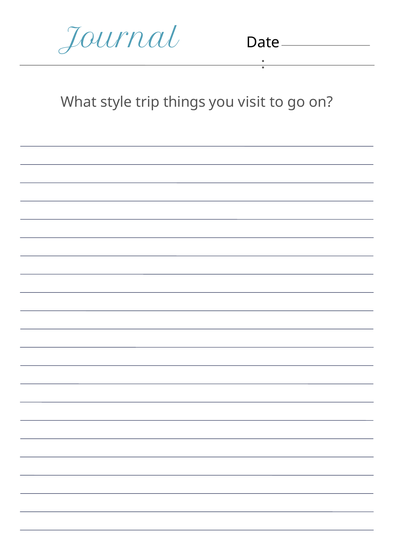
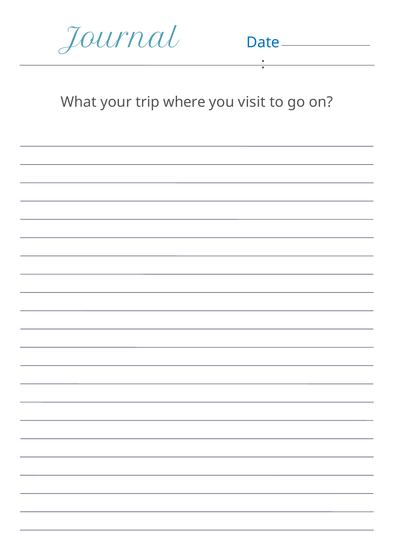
Date colour: black -> blue
style: style -> your
things: things -> where
